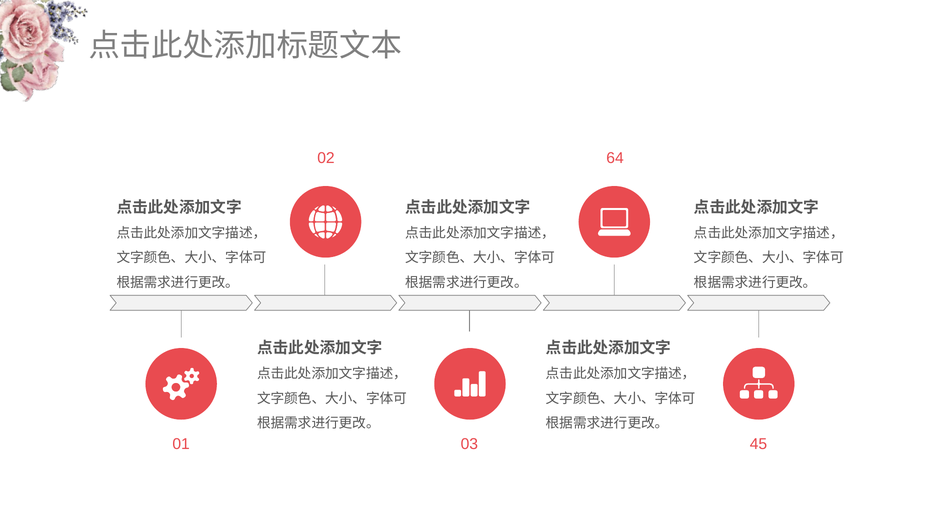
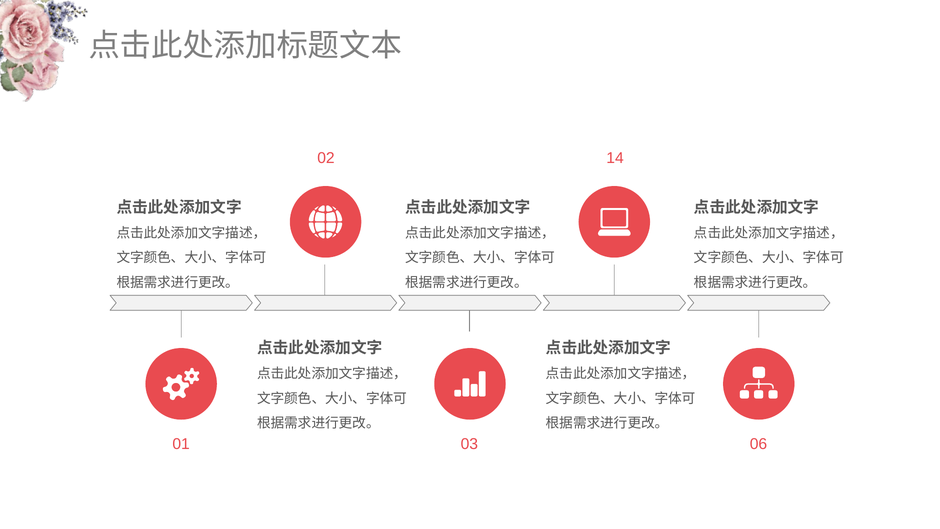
64: 64 -> 14
45: 45 -> 06
